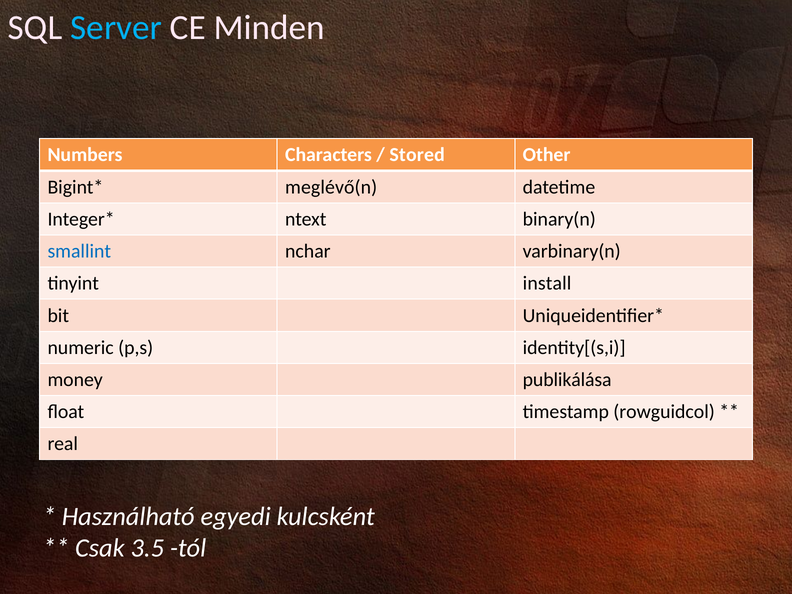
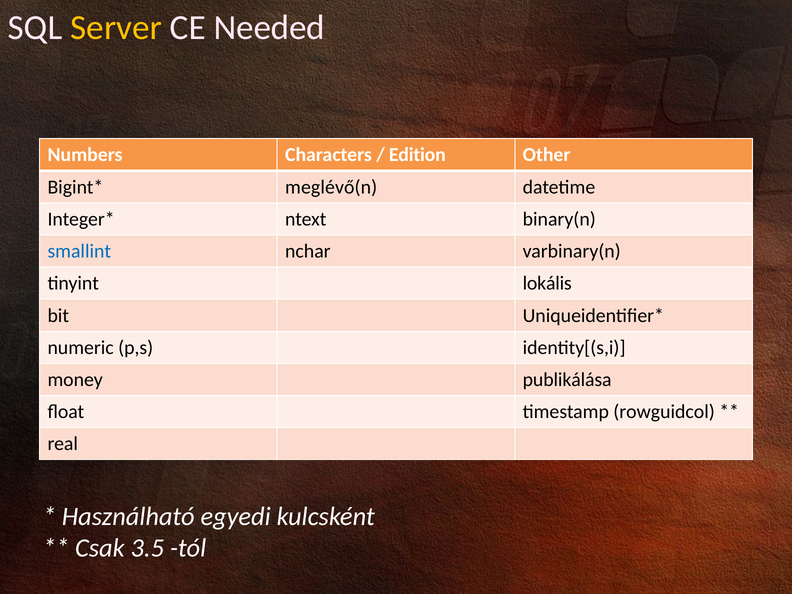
Server colour: light blue -> yellow
Minden: Minden -> Needed
Stored: Stored -> Edition
install: install -> lokális
